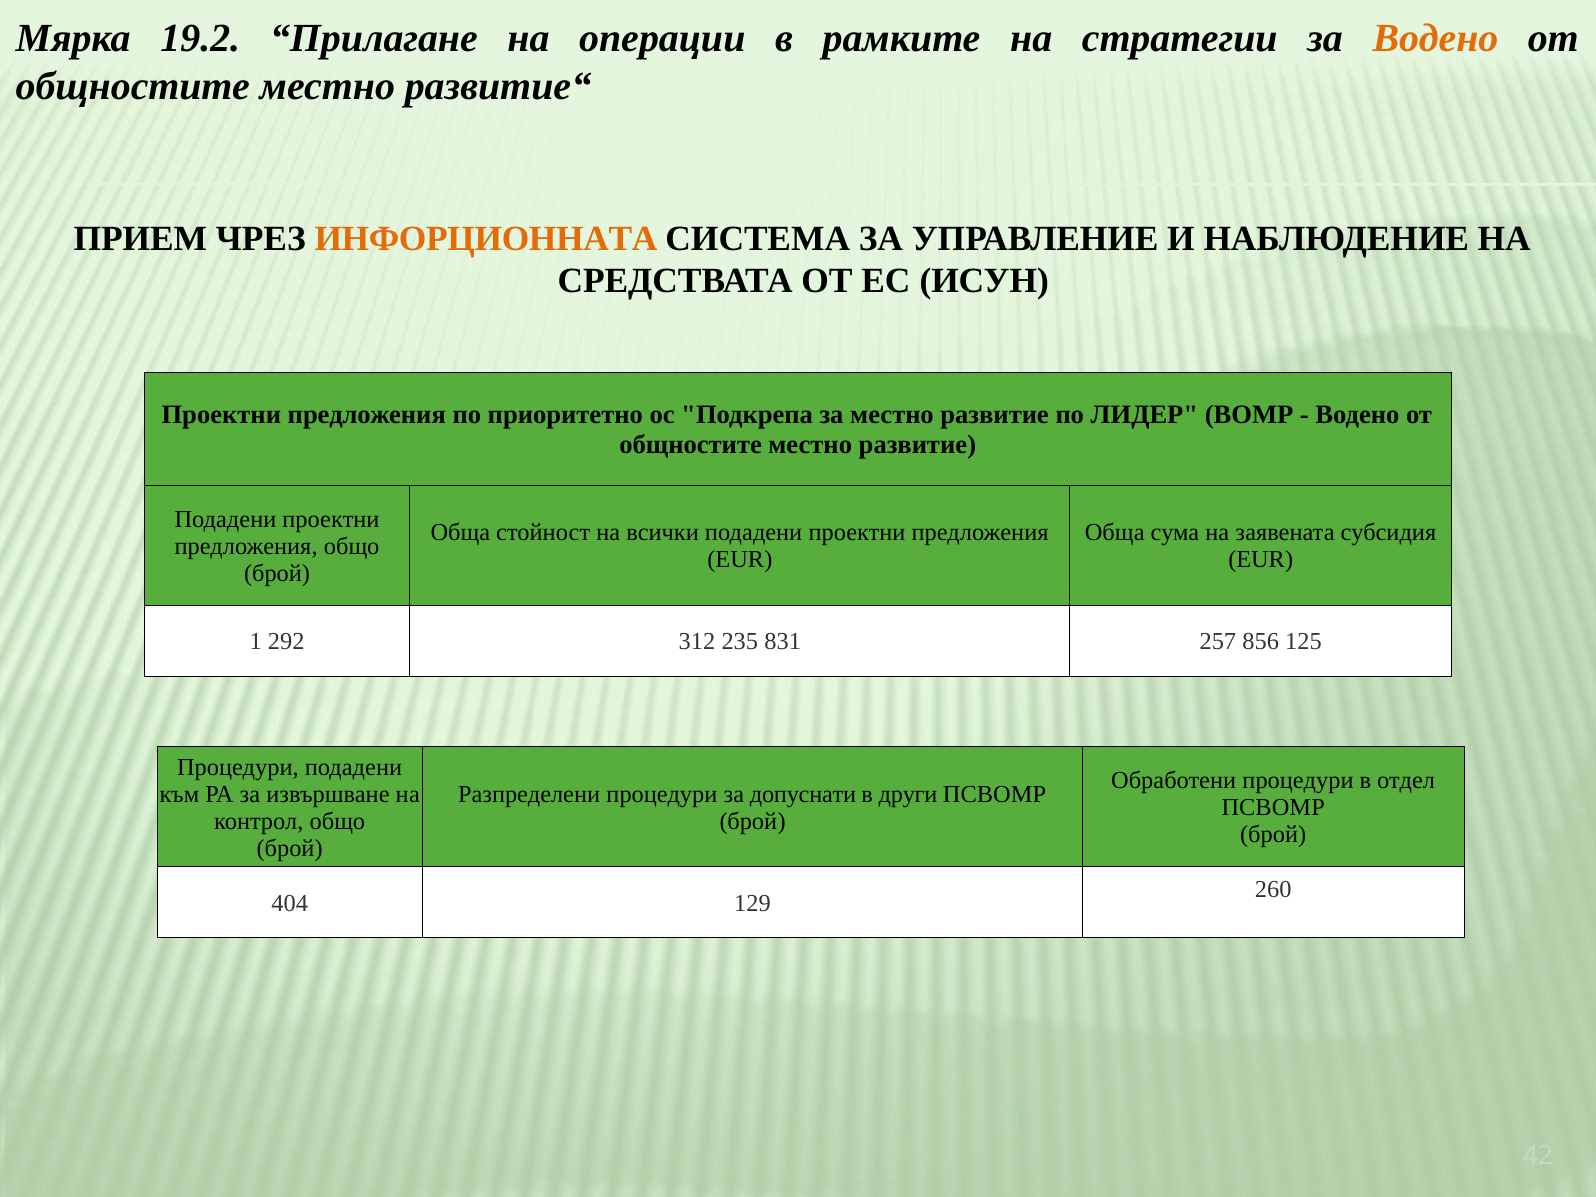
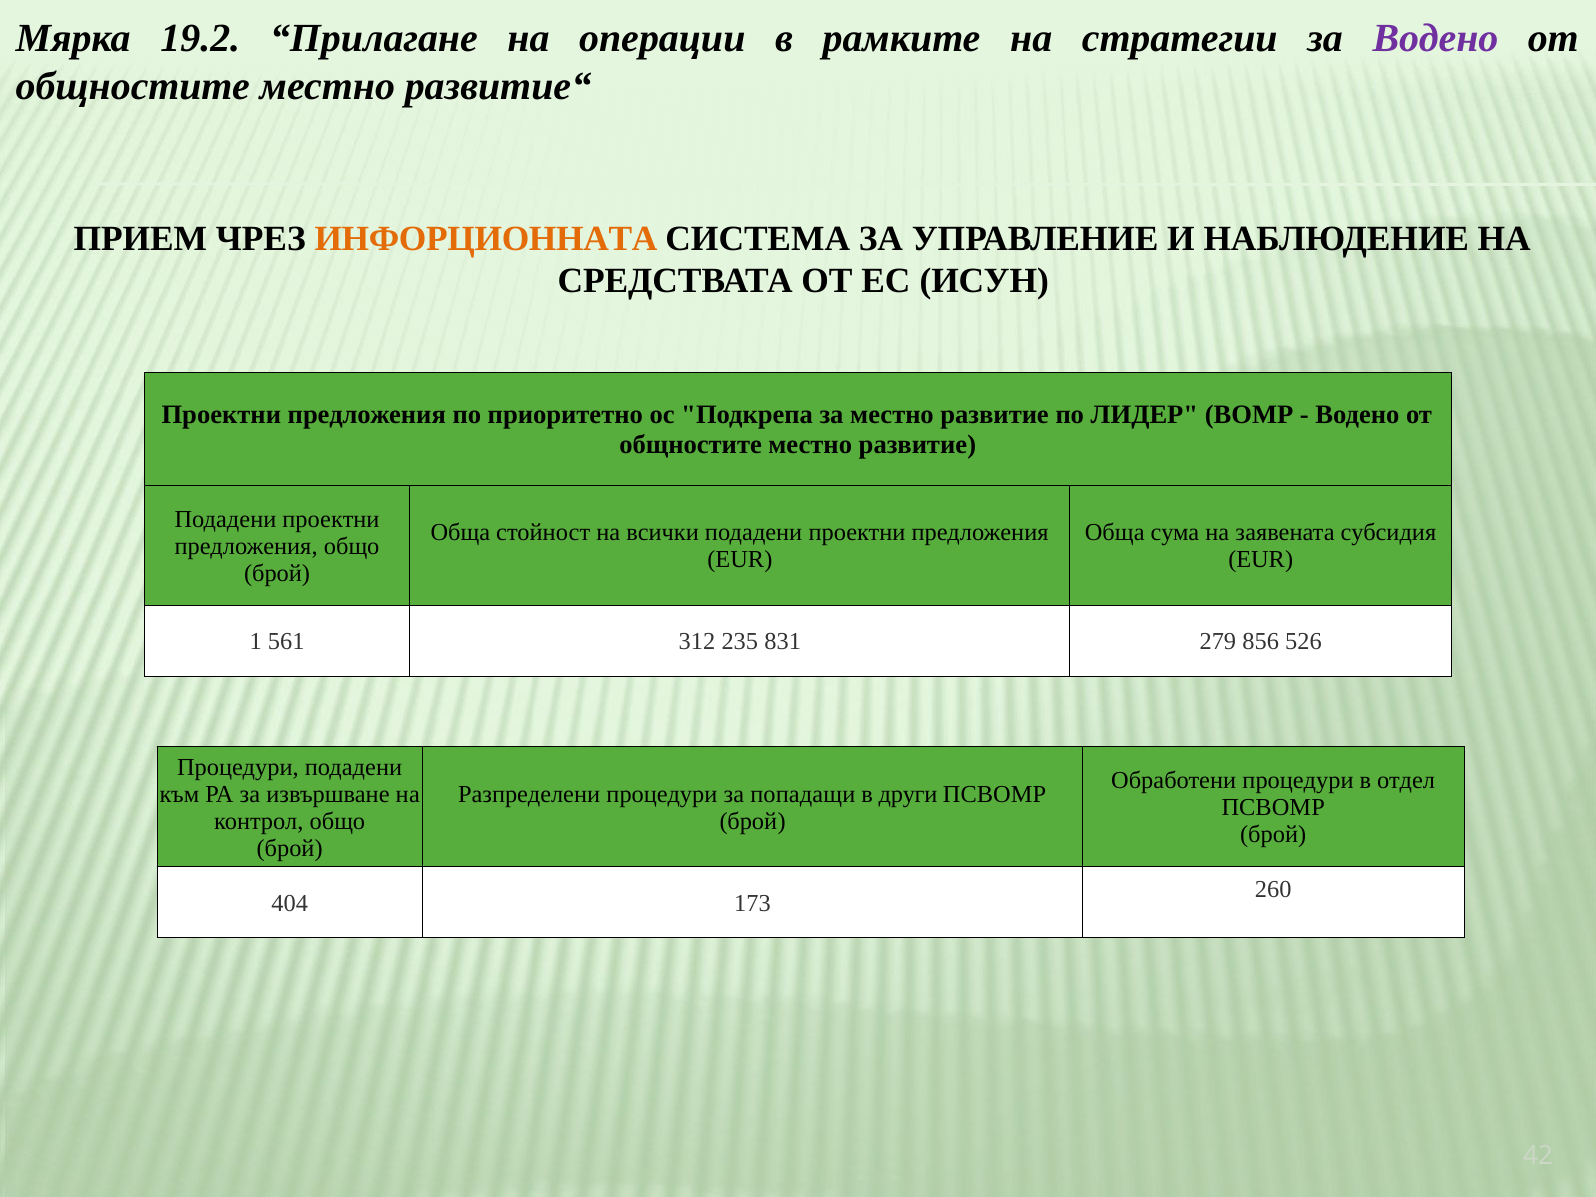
Водено at (1435, 39) colour: orange -> purple
292: 292 -> 561
257: 257 -> 279
125: 125 -> 526
допуснати: допуснати -> попадащи
129: 129 -> 173
